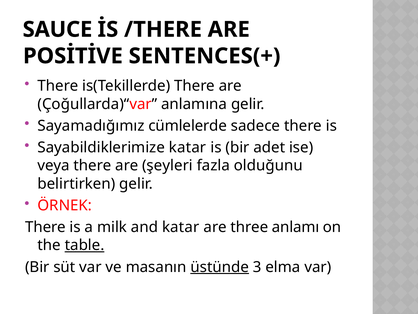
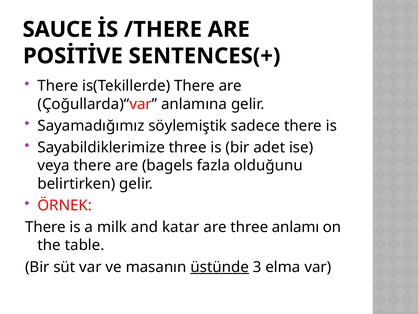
cümlelerde: cümlelerde -> söylemiştik
Sayabildiklerimize katar: katar -> three
şeyleri: şeyleri -> bagels
table underline: present -> none
